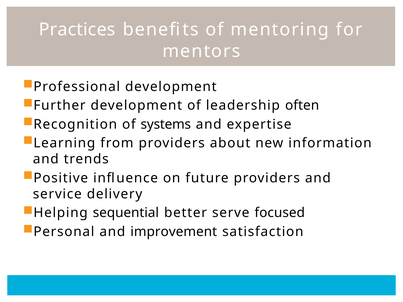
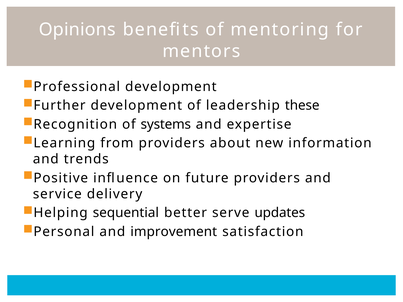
Practices: Practices -> Opinions
often: often -> these
focused: focused -> updates
